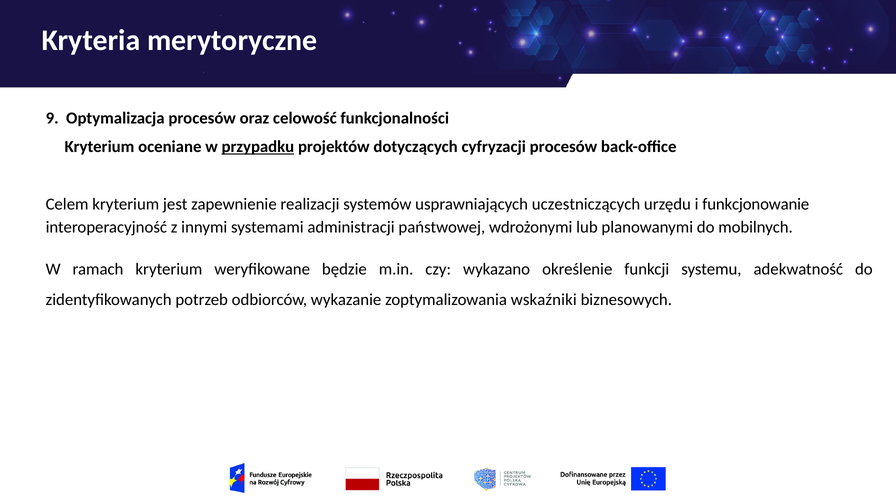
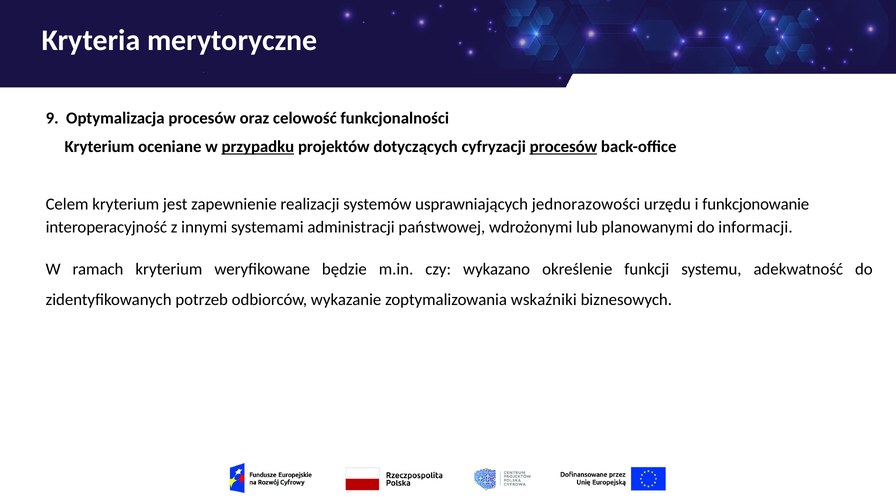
procesów at (563, 147) underline: none -> present
uczestniczących: uczestniczących -> jednorazowości
mobilnych: mobilnych -> informacji
